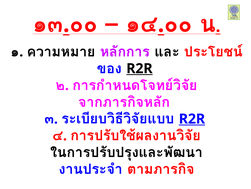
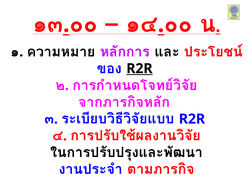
R2R at (192, 119) underline: present -> none
